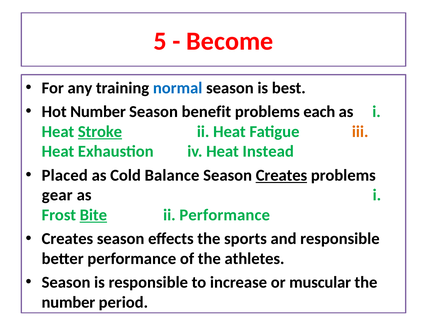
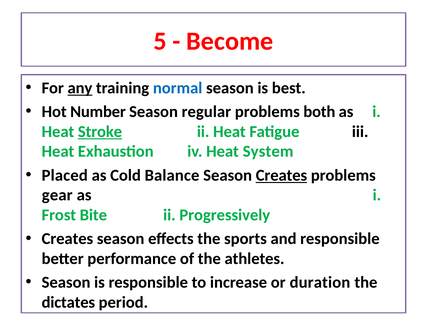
any underline: none -> present
benefit: benefit -> regular
each: each -> both
iii colour: orange -> black
Instead: Instead -> System
Bite underline: present -> none
ii Performance: Performance -> Progressively
muscular: muscular -> duration
number at (68, 303): number -> dictates
